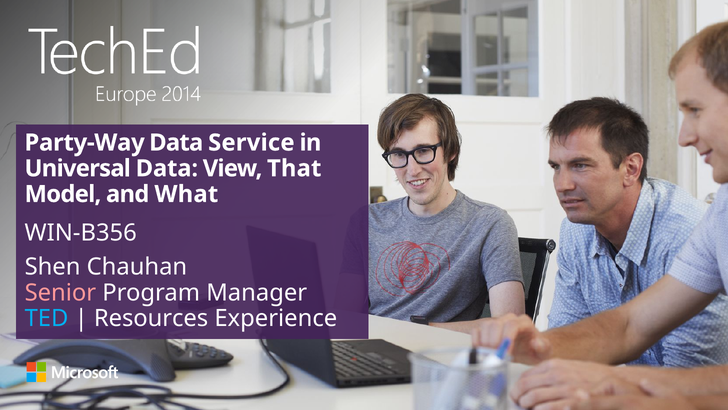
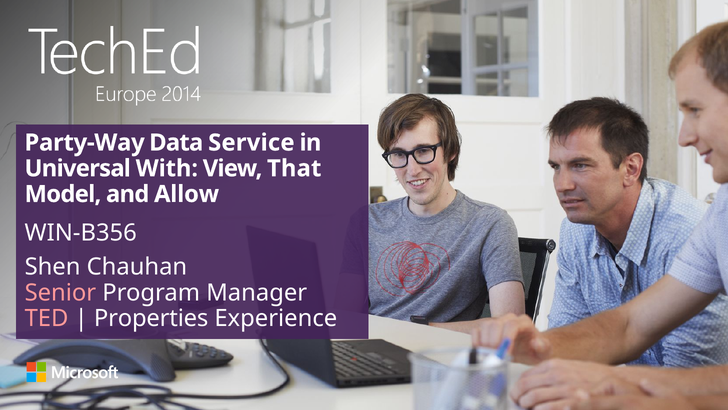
Universal Data: Data -> With
What: What -> Allow
TED colour: light blue -> pink
Resources: Resources -> Properties
